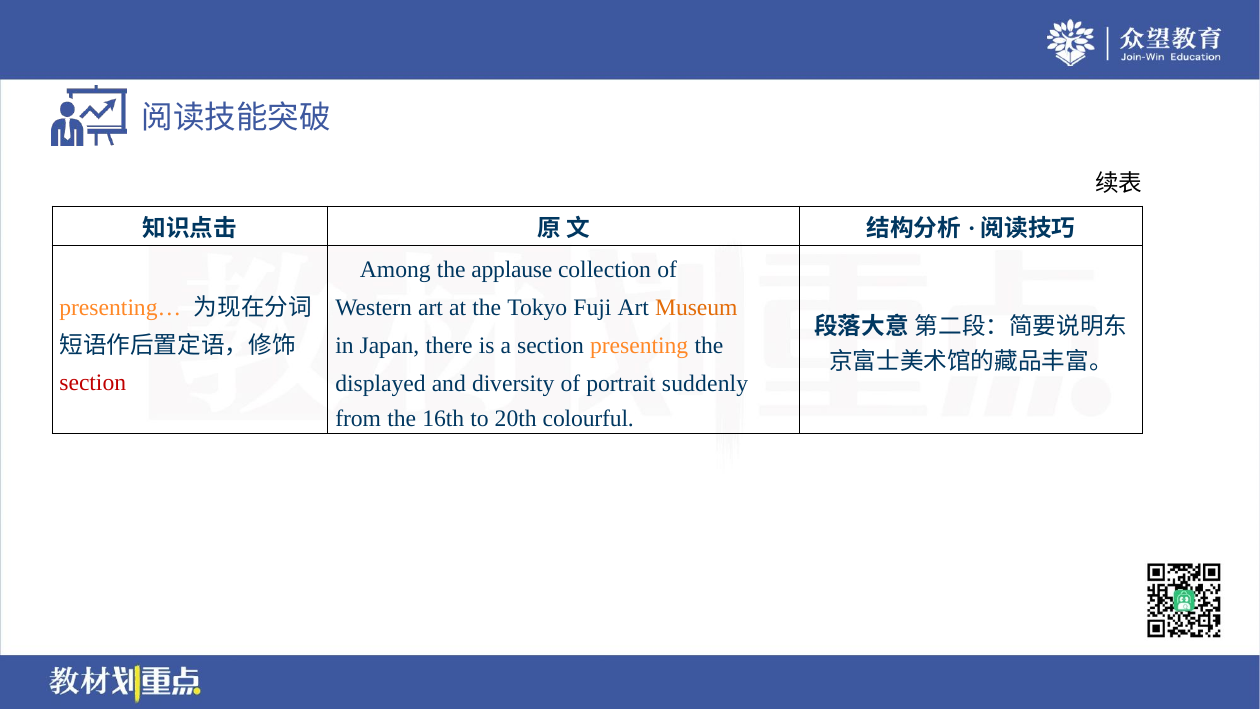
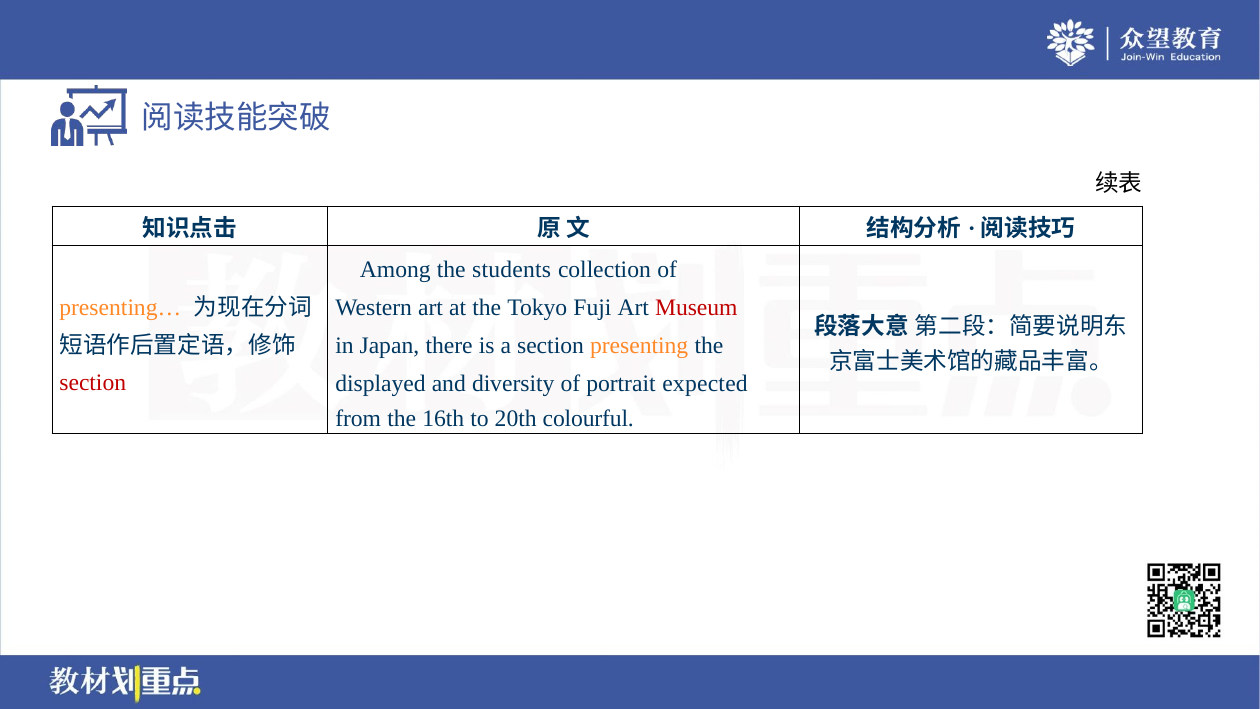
applause: applause -> students
Museum colour: orange -> red
suddenly: suddenly -> expected
